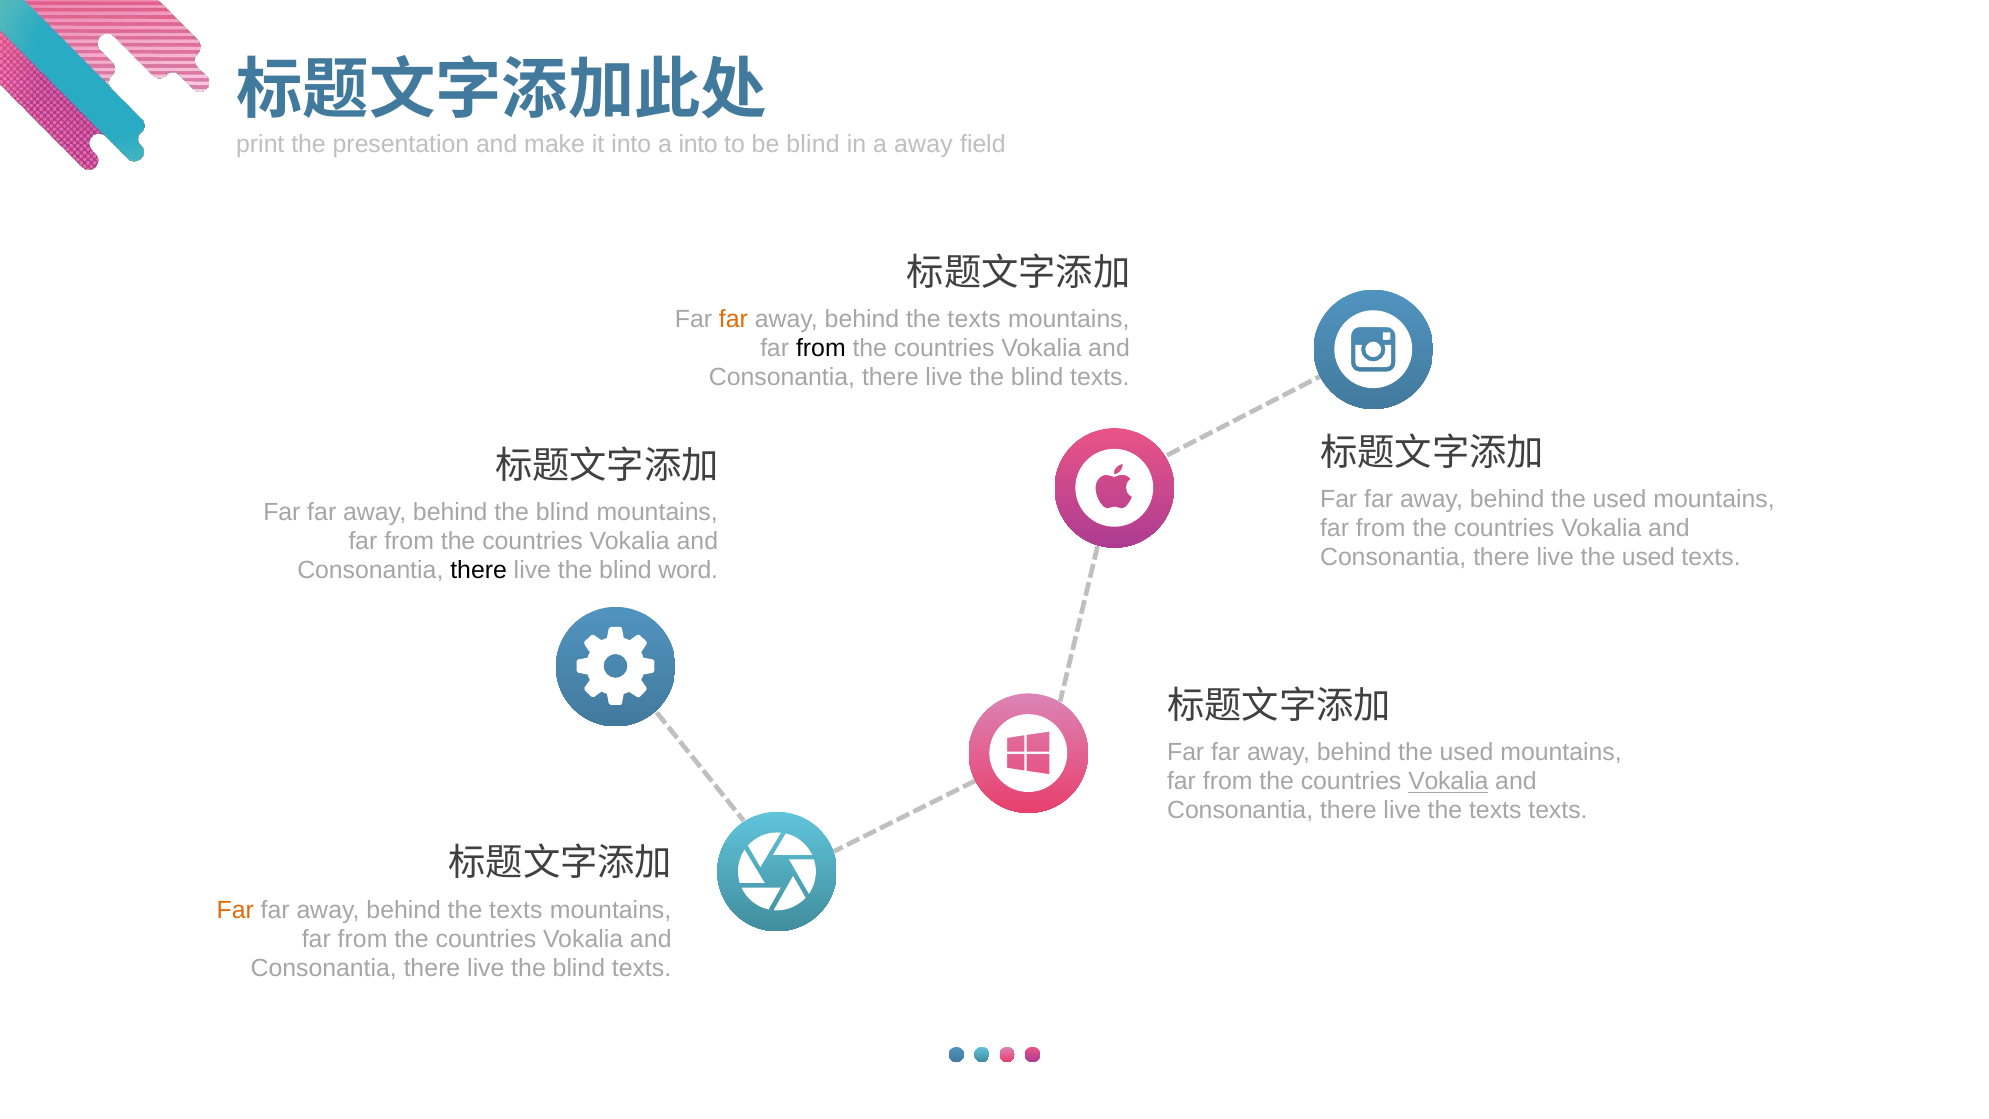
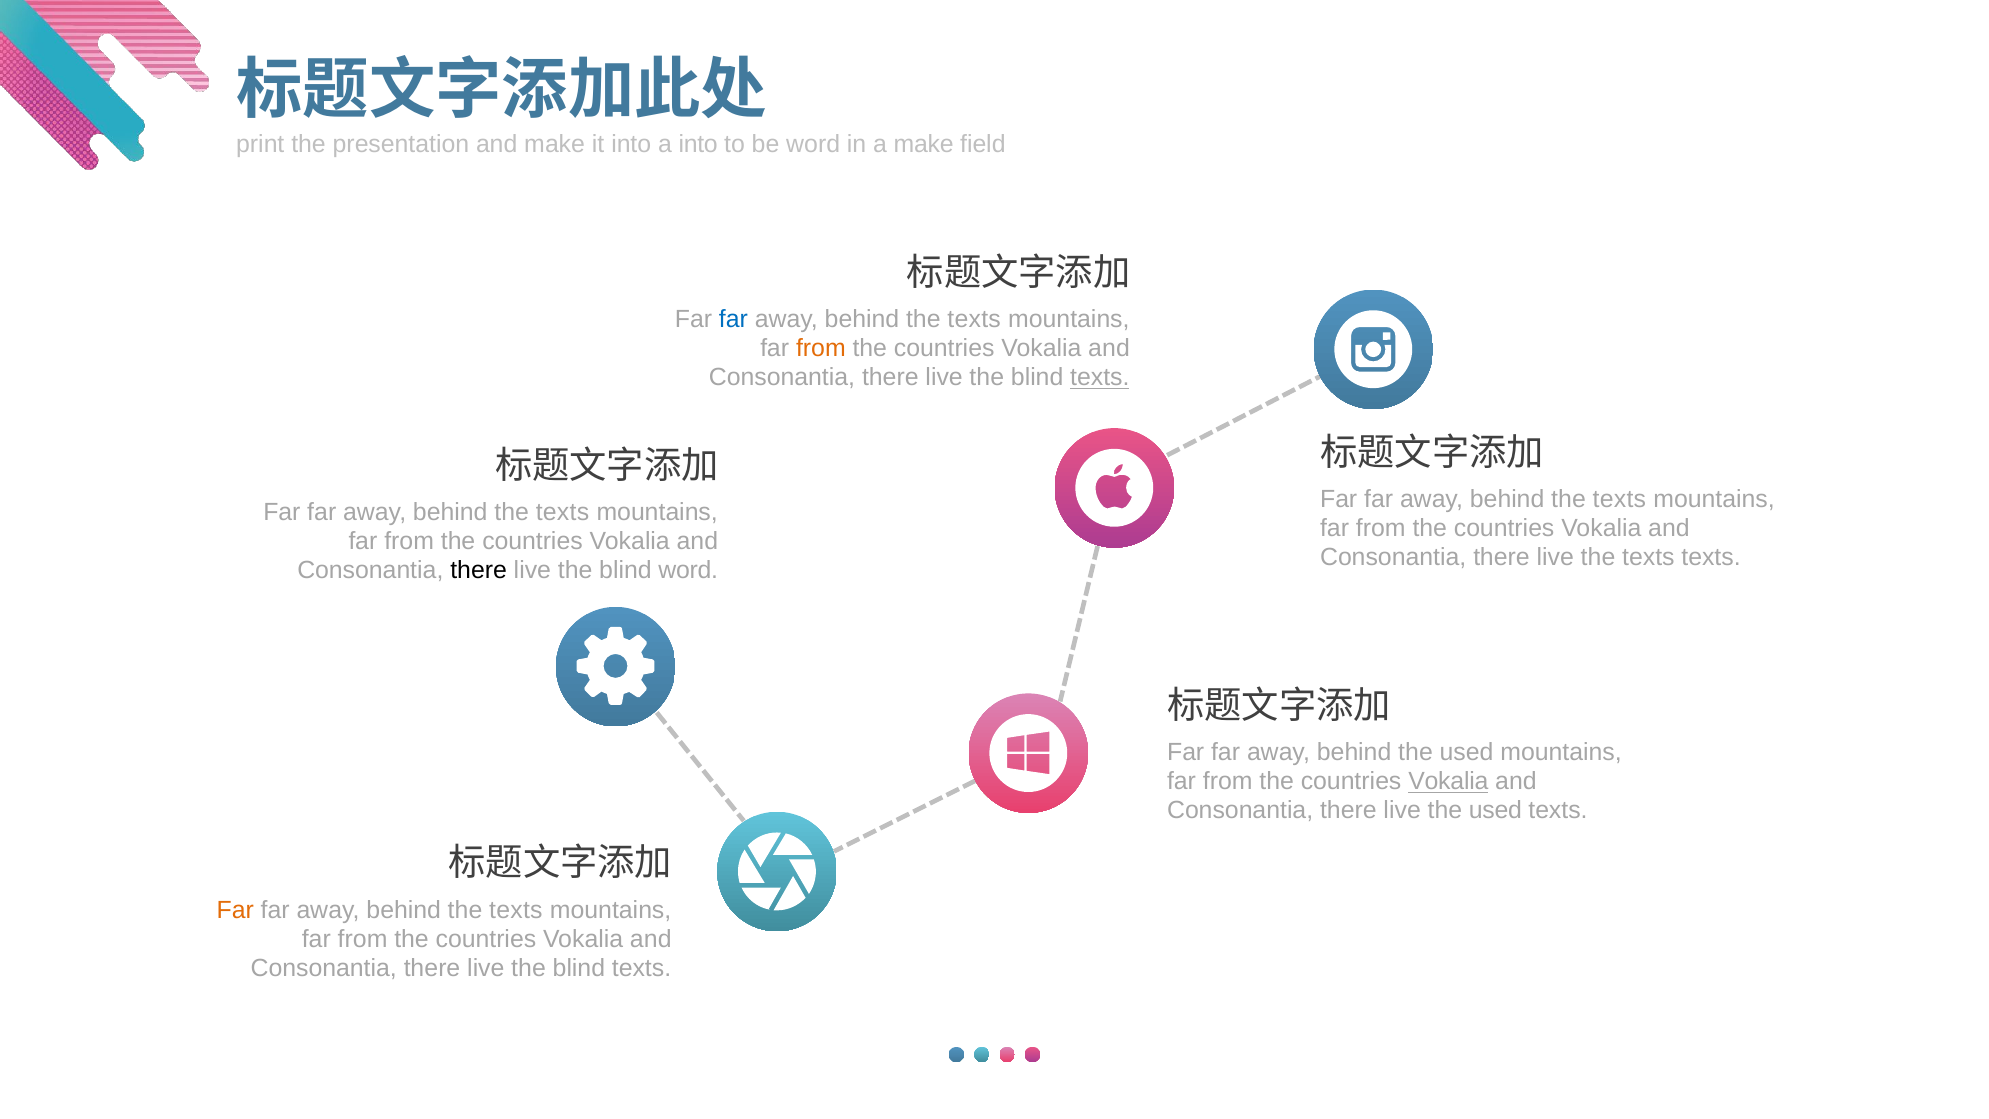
be blind: blind -> word
a away: away -> make
far at (733, 320) colour: orange -> blue
from at (821, 349) colour: black -> orange
texts at (1100, 378) underline: none -> present
used at (1620, 499): used -> texts
blind at (563, 512): blind -> texts
live the used: used -> texts
live the texts: texts -> used
